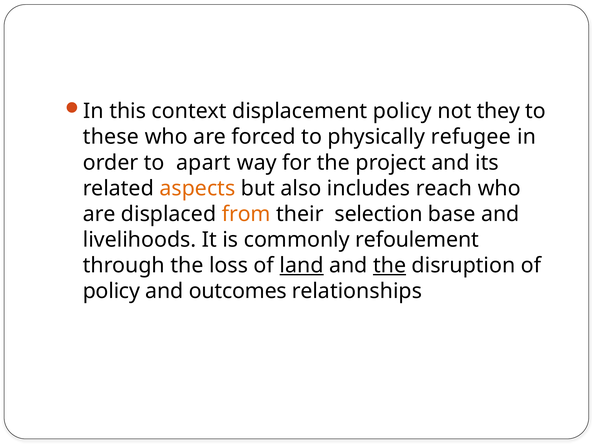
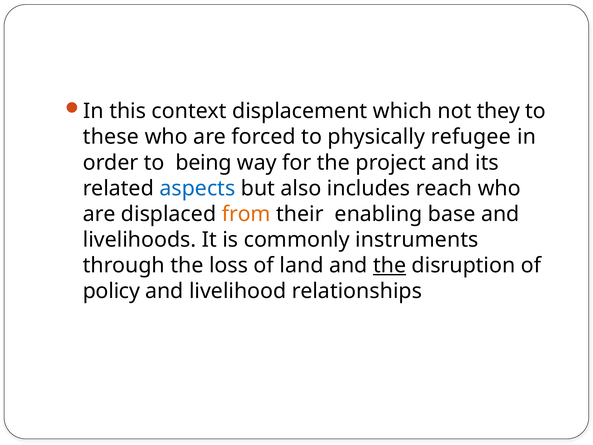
displacement policy: policy -> which
apart: apart -> being
aspects colour: orange -> blue
selection: selection -> enabling
refoulement: refoulement -> instruments
land underline: present -> none
outcomes: outcomes -> livelihood
